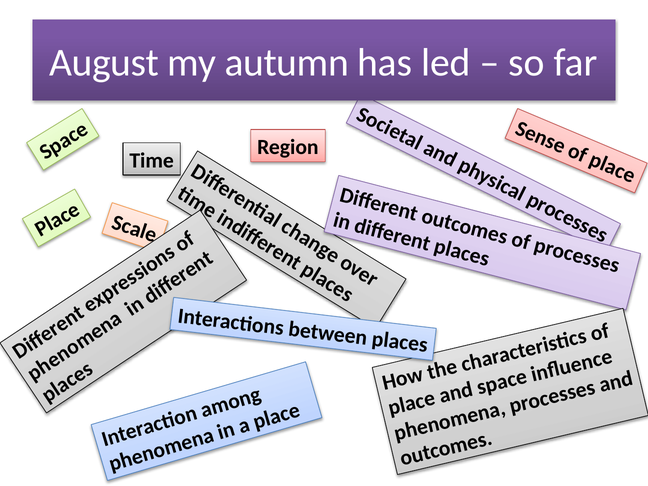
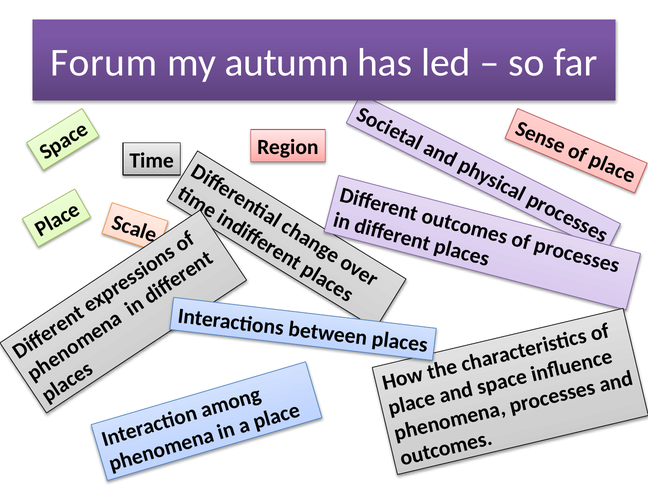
August: August -> Forum
